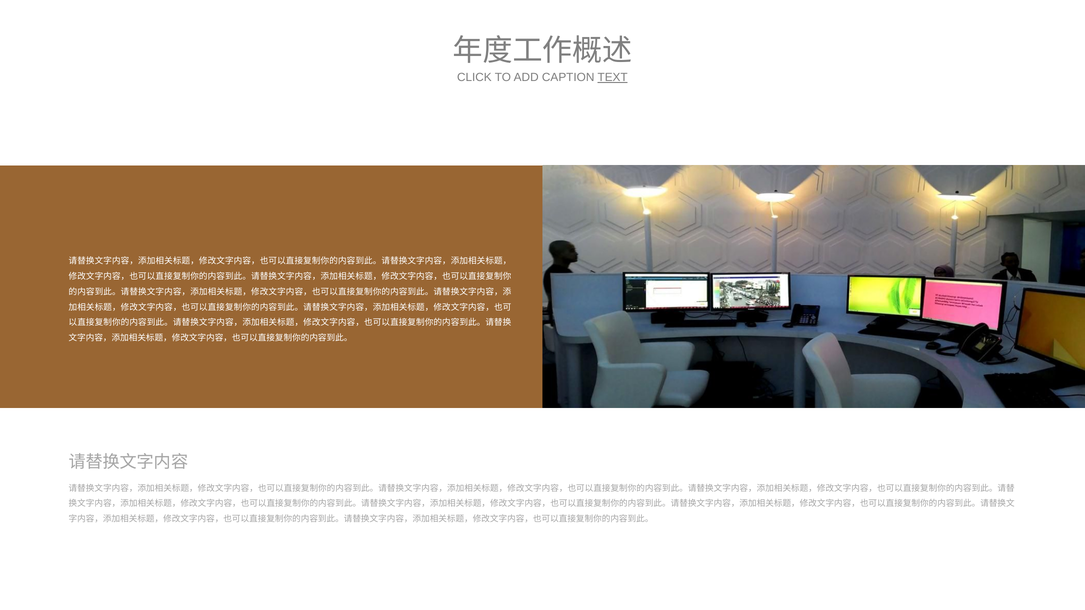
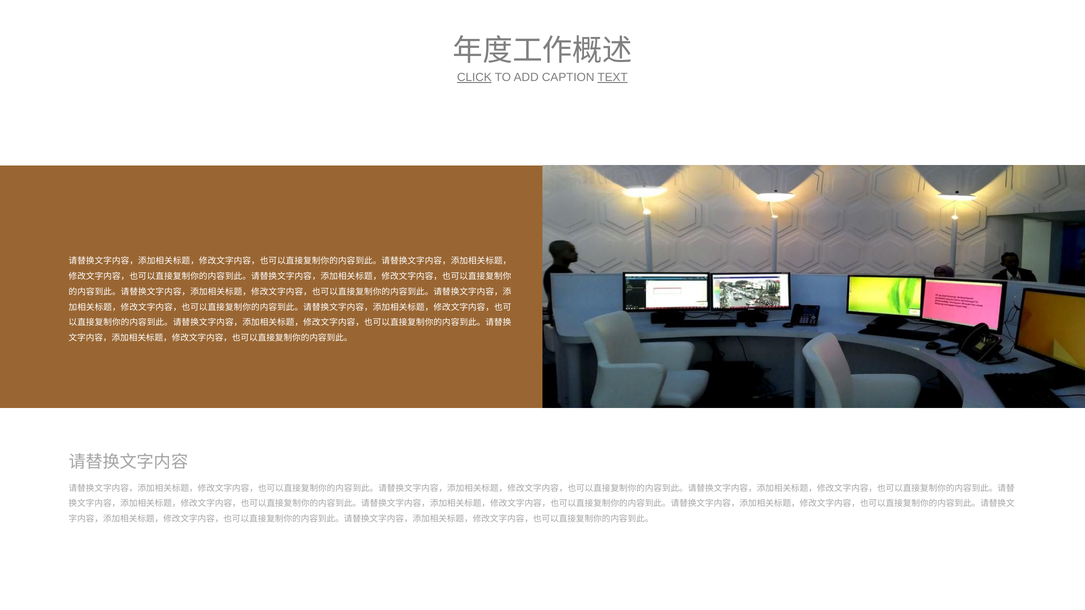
CLICK underline: none -> present
